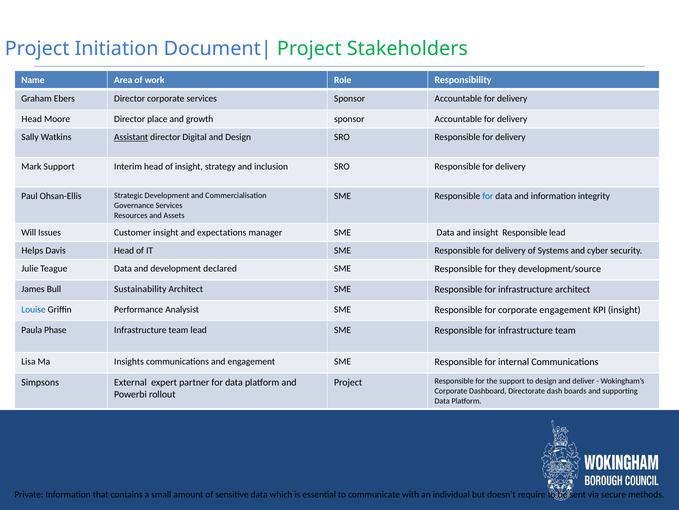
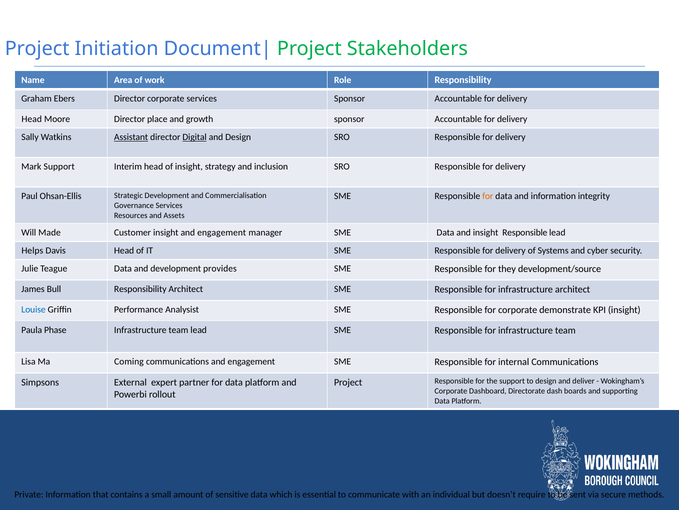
Digital underline: none -> present
for at (488, 196) colour: blue -> orange
Issues: Issues -> Made
insight and expectations: expectations -> engagement
declared: declared -> provides
Bull Sustainability: Sustainability -> Responsibility
corporate engagement: engagement -> demonstrate
Insights: Insights -> Coming
